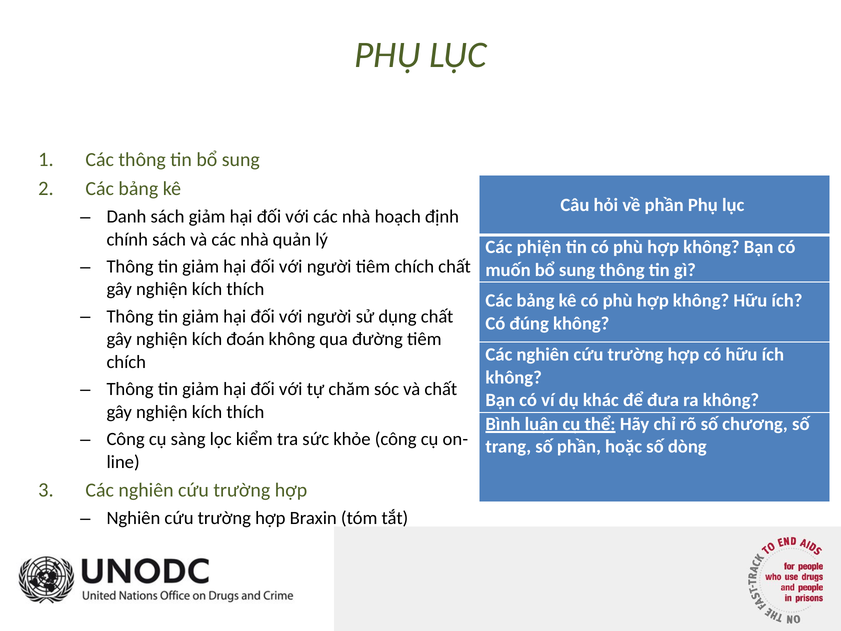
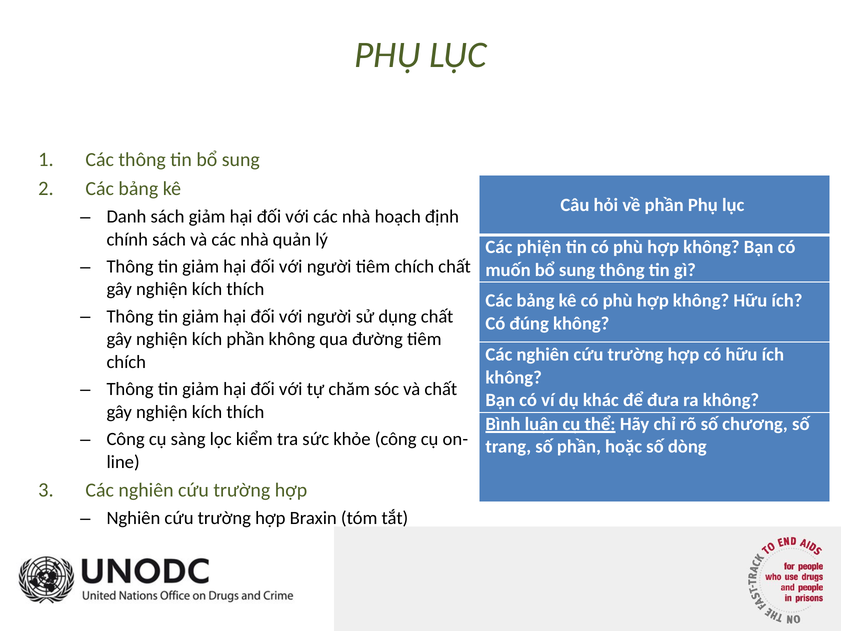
kích đoán: đoán -> phần
